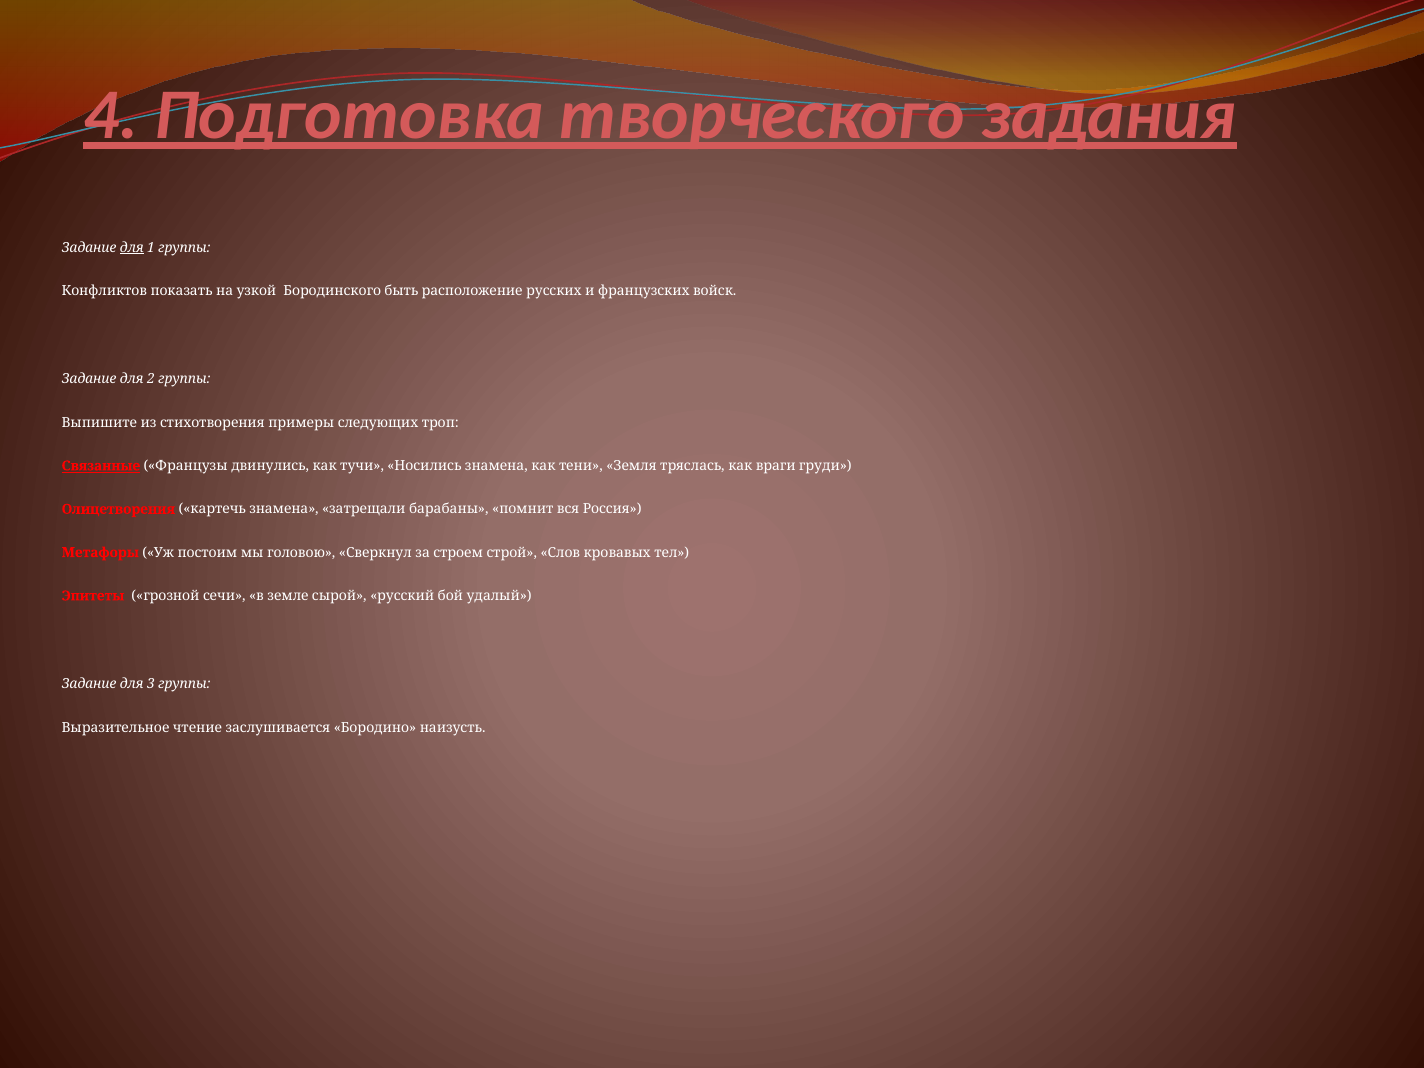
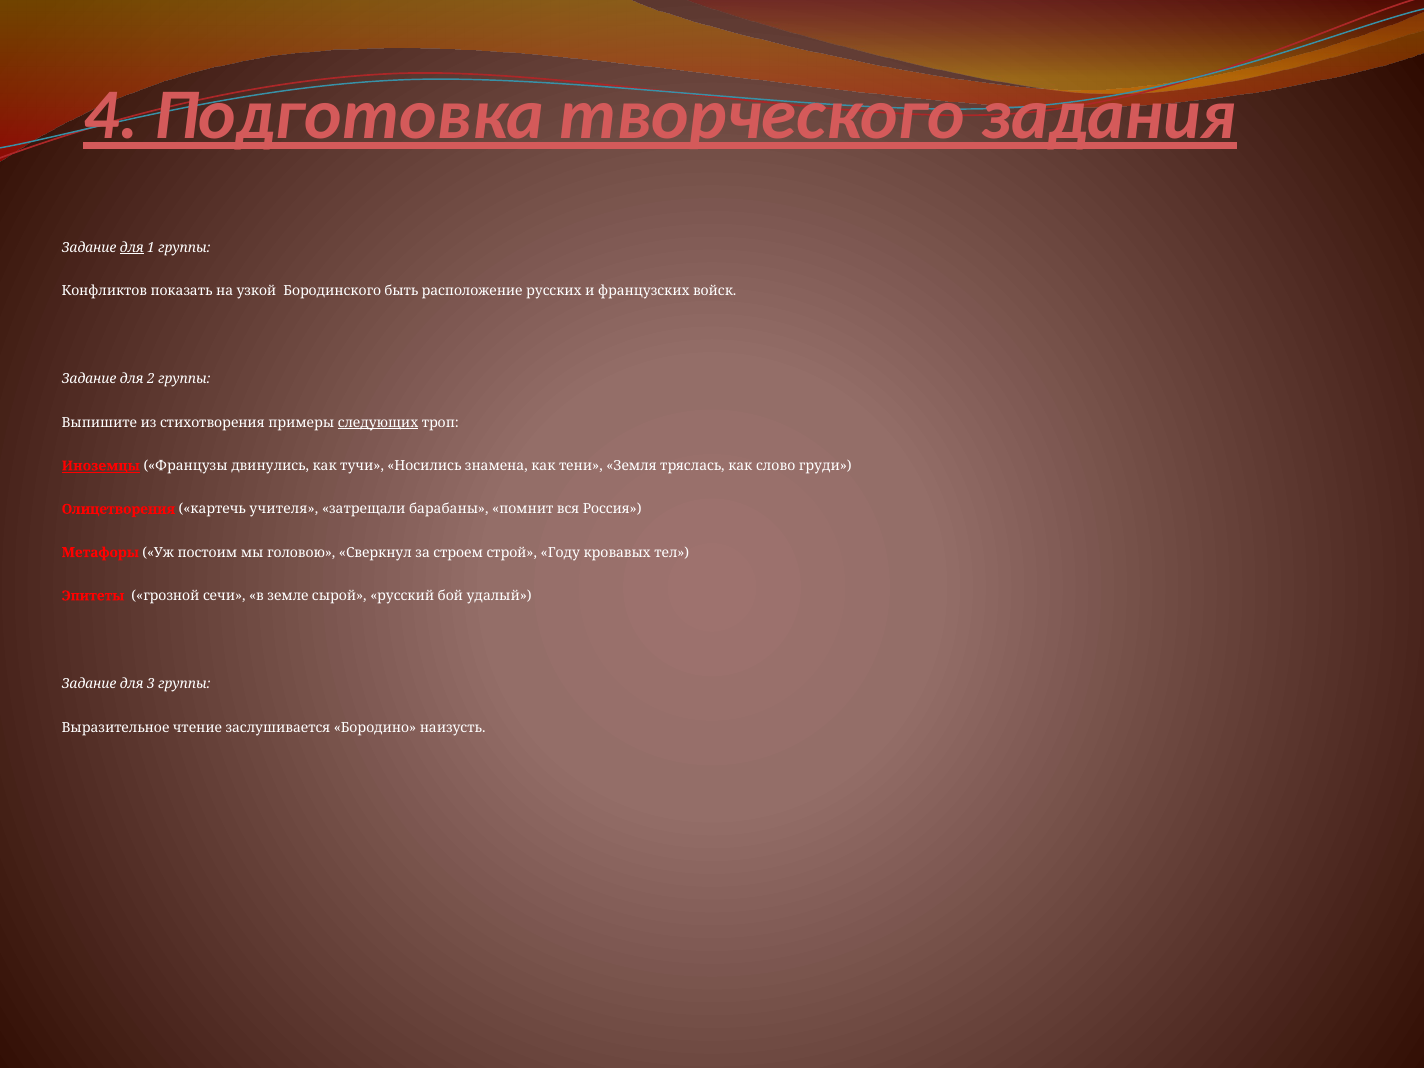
следующих underline: none -> present
Связанные: Связанные -> Иноземцы
враги: враги -> слово
картечь знамена: знамена -> учителя
Слов: Слов -> Году
